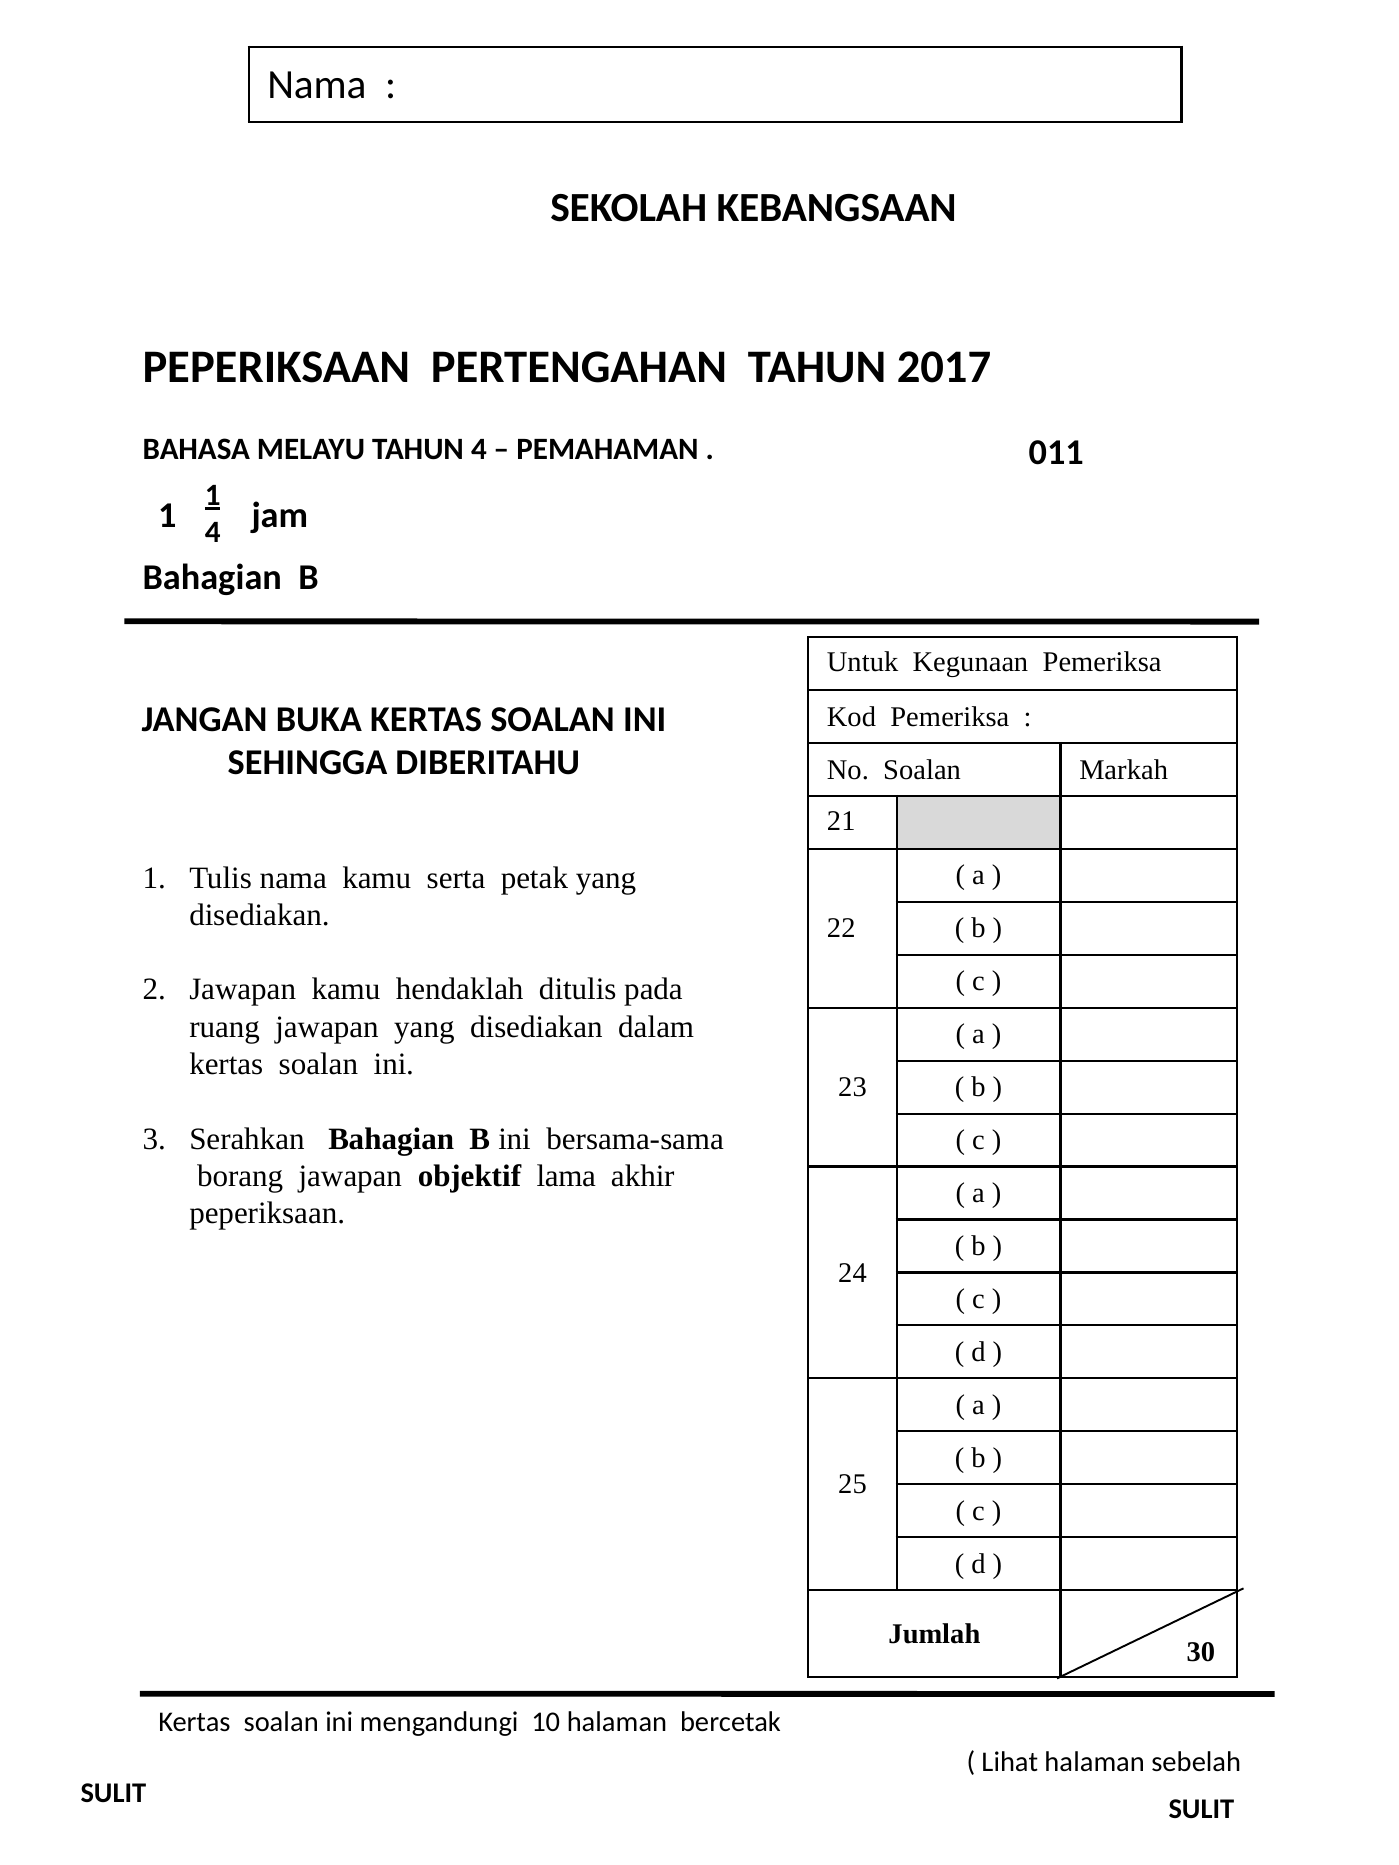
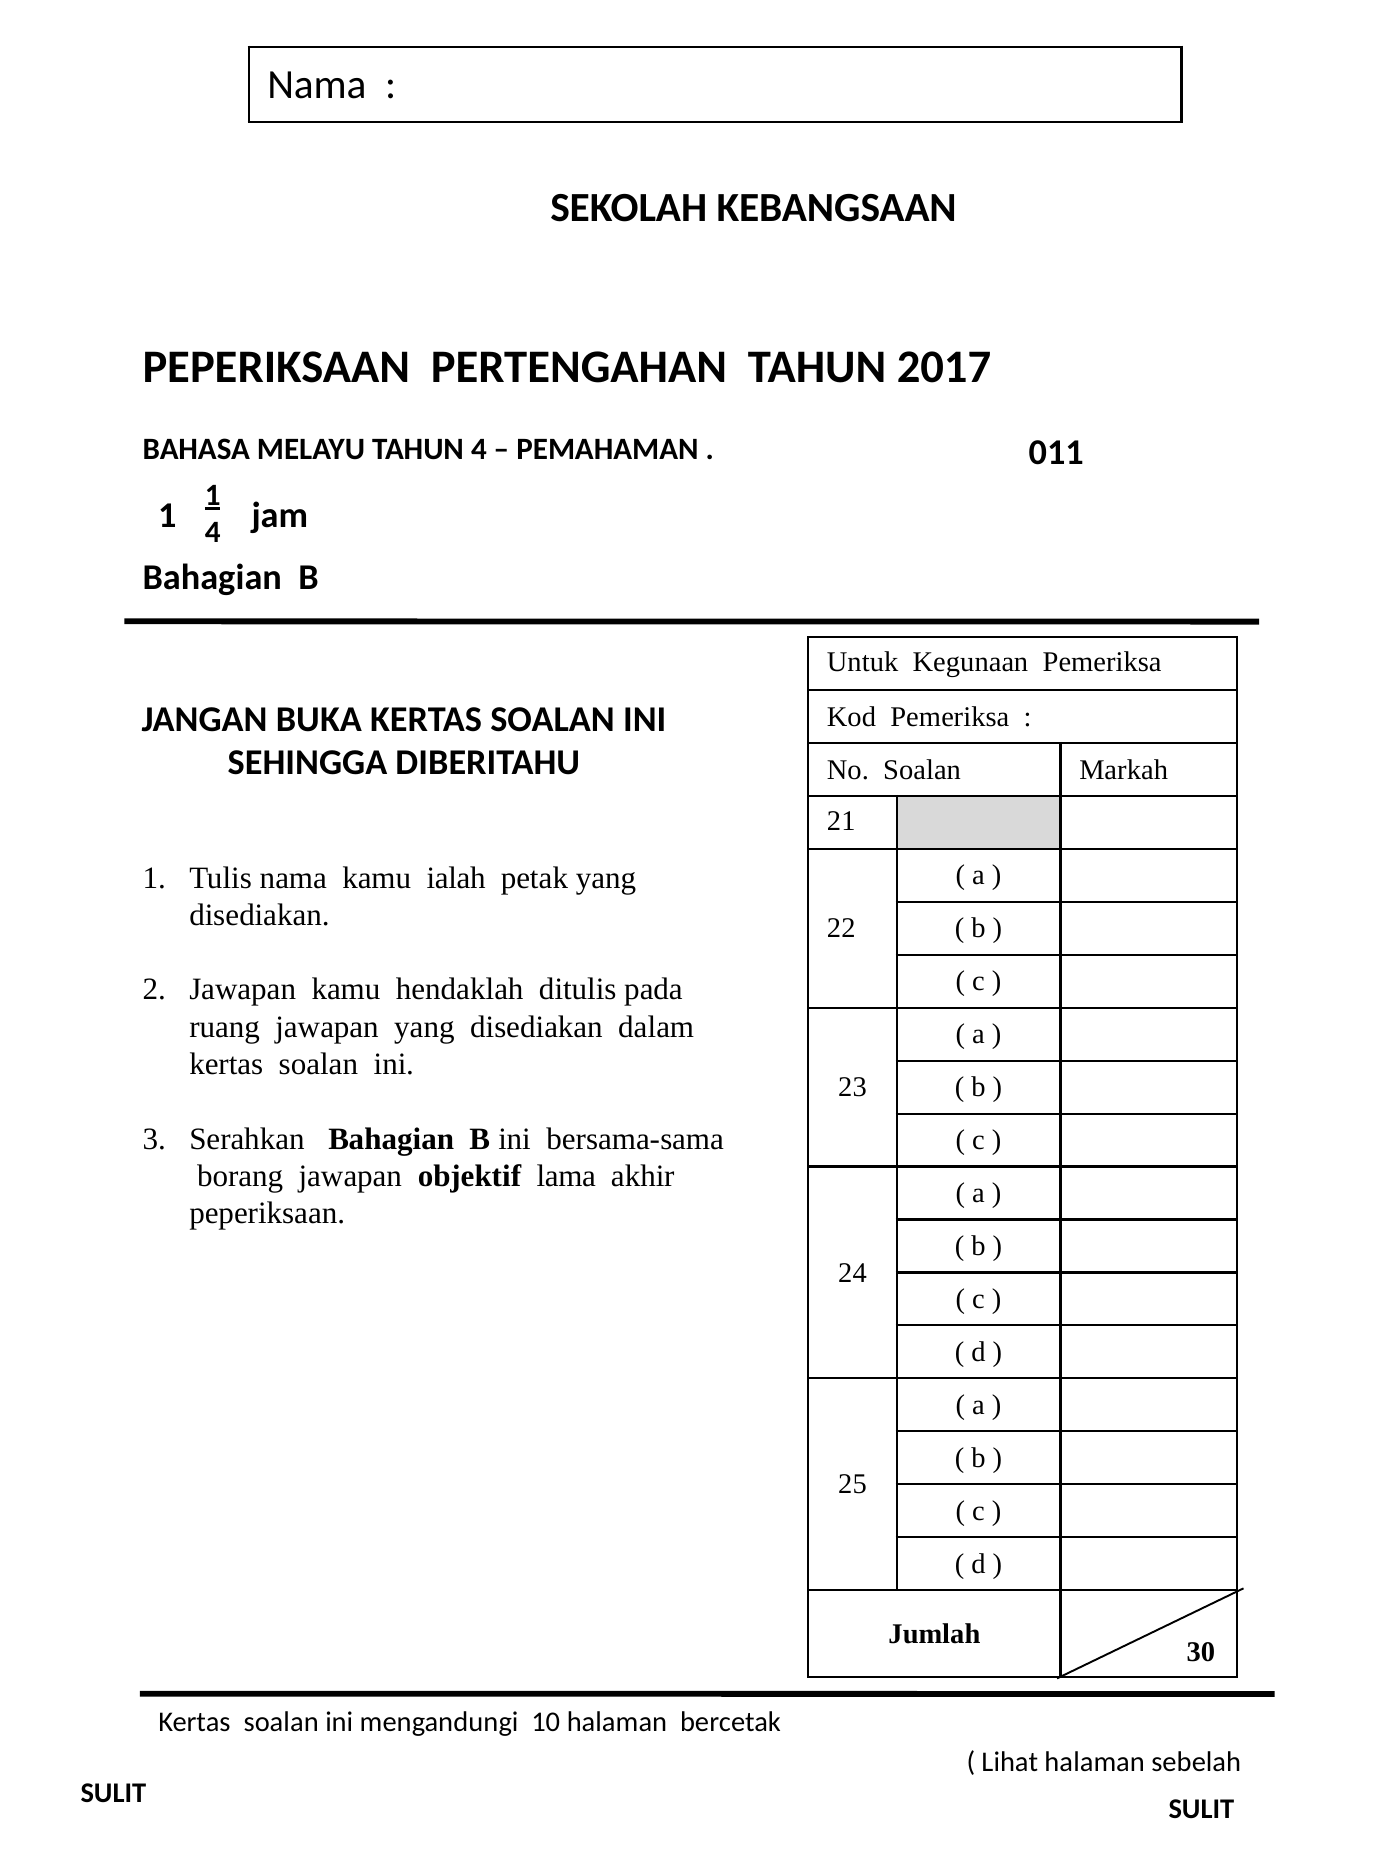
serta: serta -> ialah
